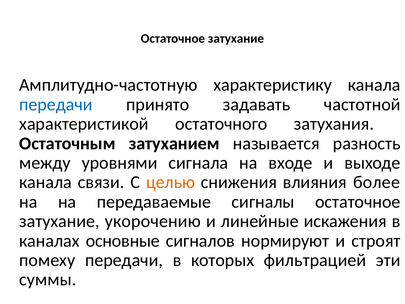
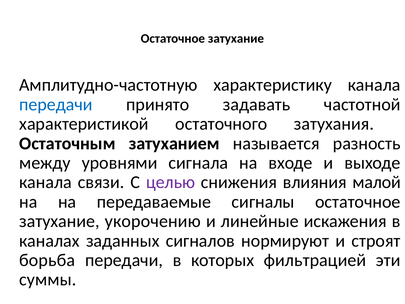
целью colour: orange -> purple
более: более -> малой
основные: основные -> заданных
помеху: помеху -> борьба
